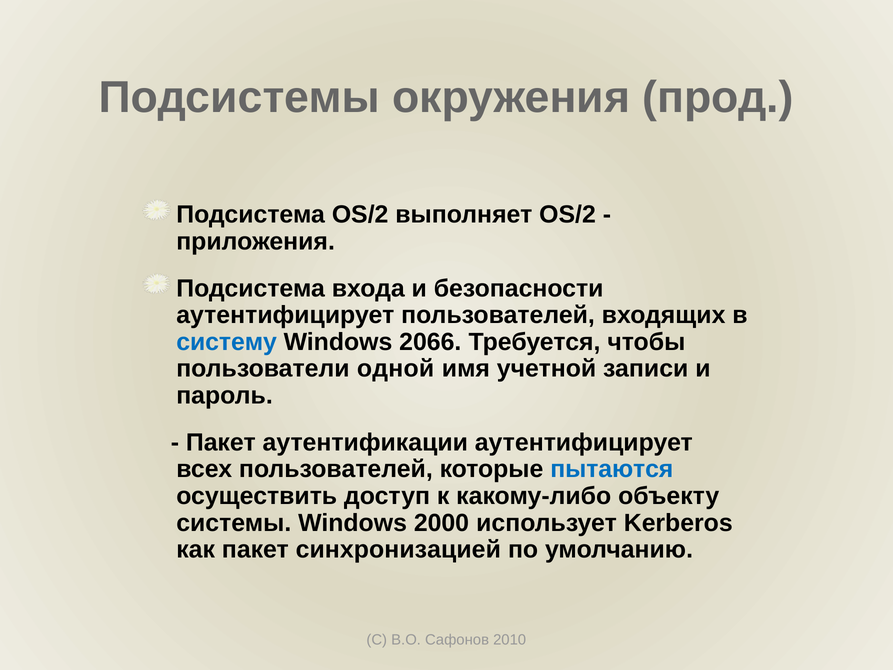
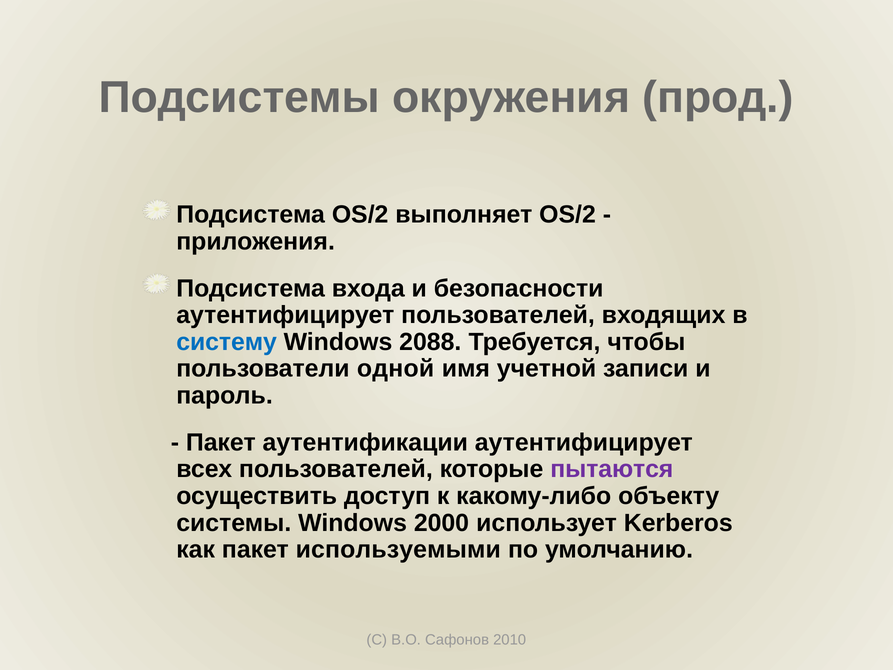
2066: 2066 -> 2088
пытаются colour: blue -> purple
синхронизацией: синхронизацией -> используемыми
